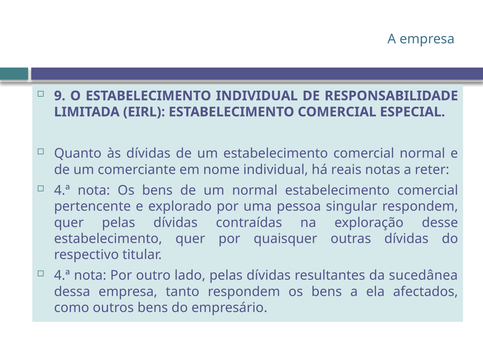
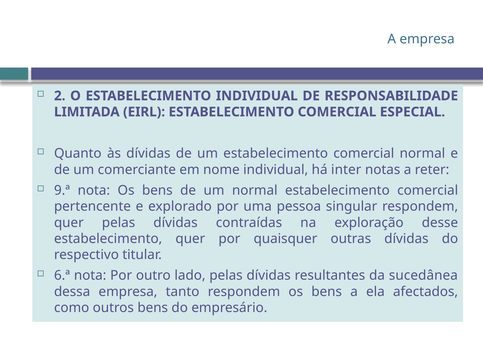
9: 9 -> 2
reais: reais -> inter
4.ª at (62, 191): 4.ª -> 9.ª
4.ª at (62, 276): 4.ª -> 6.ª
